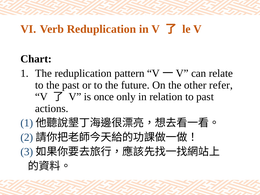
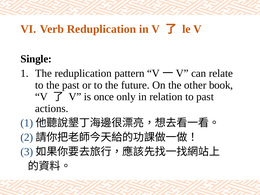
Chart: Chart -> Single
refer: refer -> book
